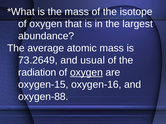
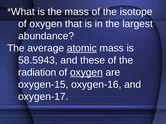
atomic underline: none -> present
73.2649: 73.2649 -> 58.5943
usual: usual -> these
oxygen-88: oxygen-88 -> oxygen-17
